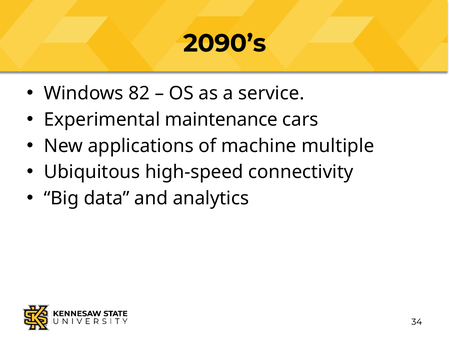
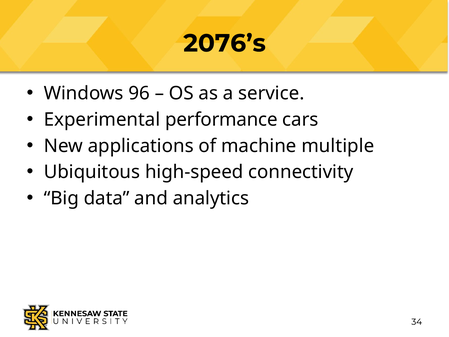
2090’s: 2090’s -> 2076’s
82: 82 -> 96
maintenance: maintenance -> performance
